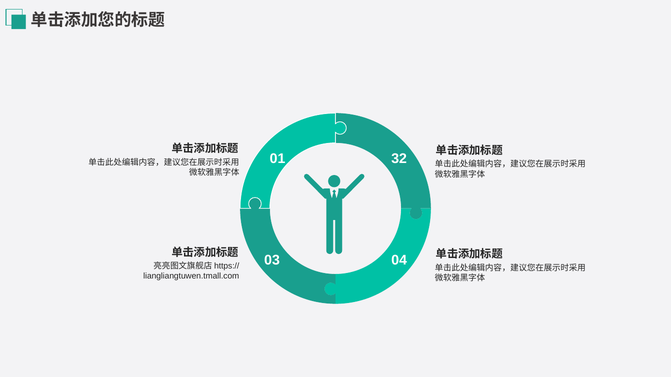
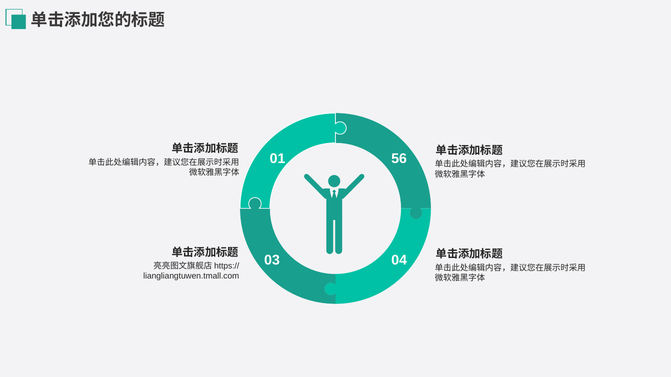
32: 32 -> 56
